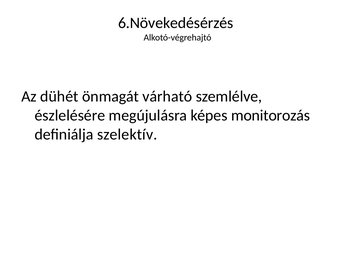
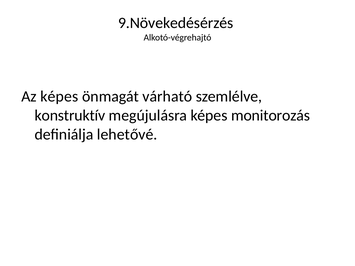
6.Növekedésérzés: 6.Növekedésérzés -> 9.Növekedésérzés
Az dühét: dühét -> képes
észlelésére: észlelésére -> konstruktív
szelektív: szelektív -> lehetővé
